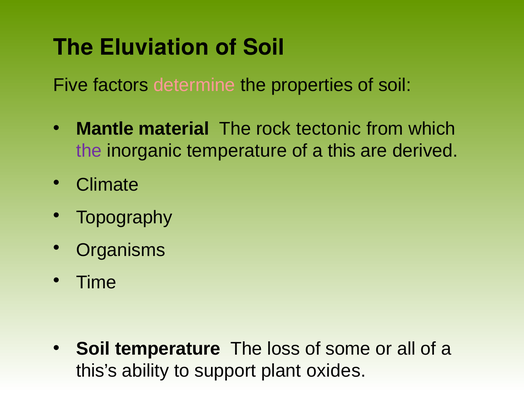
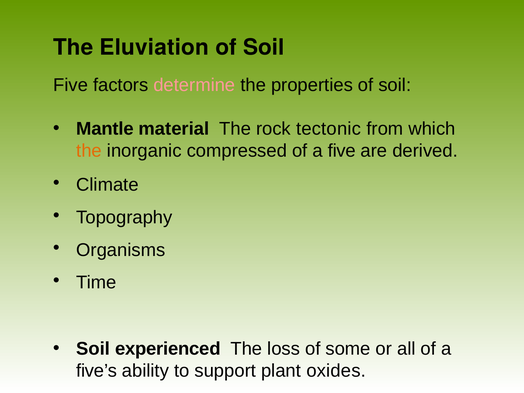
the at (89, 151) colour: purple -> orange
inorganic temperature: temperature -> compressed
a this: this -> five
Soil temperature: temperature -> experienced
this’s: this’s -> five’s
